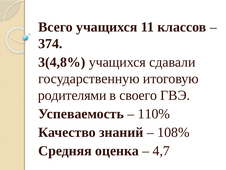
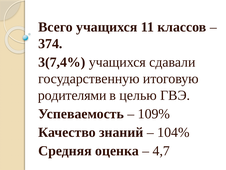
3(4,8%: 3(4,8% -> 3(7,4%
своего: своего -> целью
110%: 110% -> 109%
108%: 108% -> 104%
